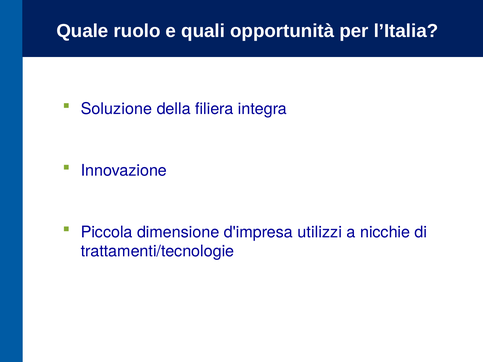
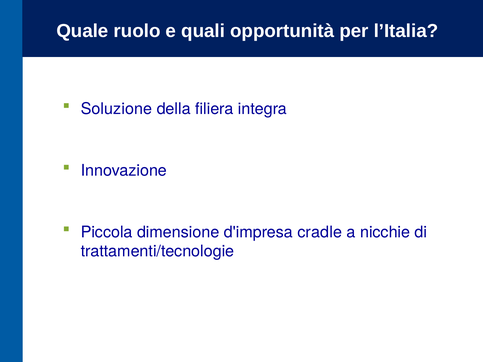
utilizzi: utilizzi -> cradle
